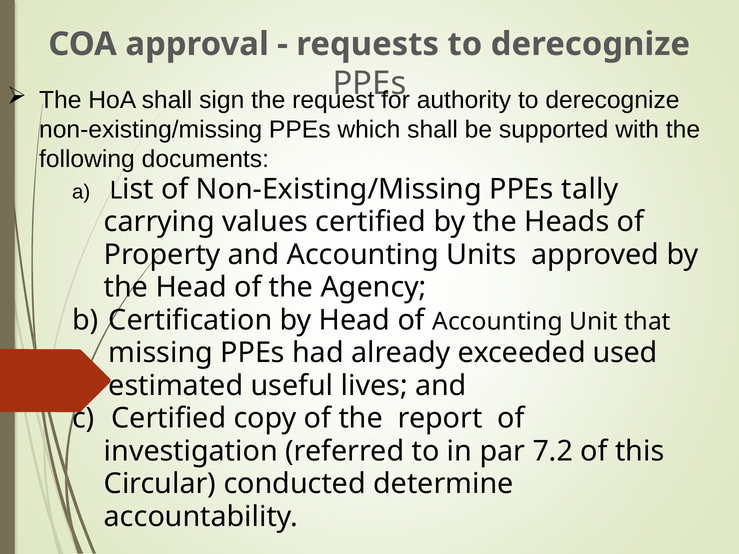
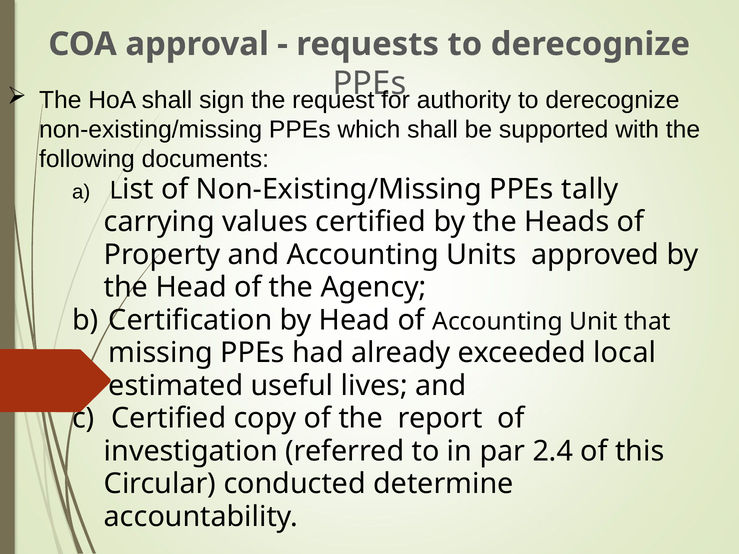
used: used -> local
7.2: 7.2 -> 2.4
